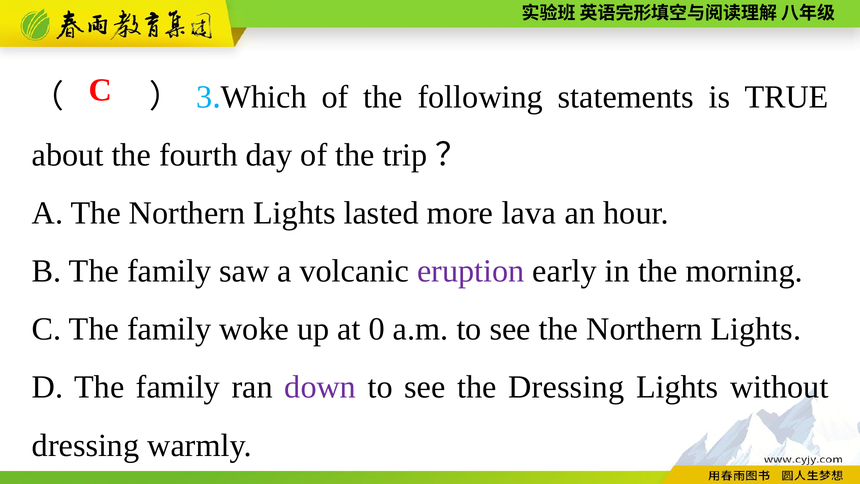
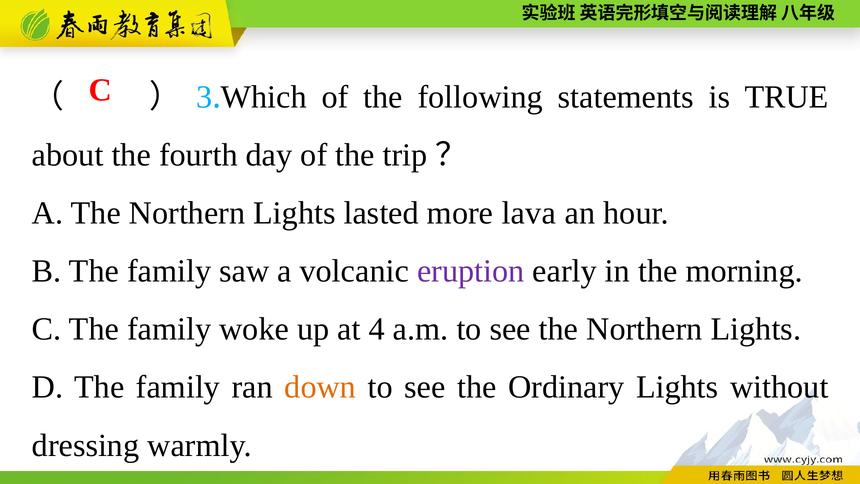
0: 0 -> 4
down colour: purple -> orange
the Dressing: Dressing -> Ordinary
